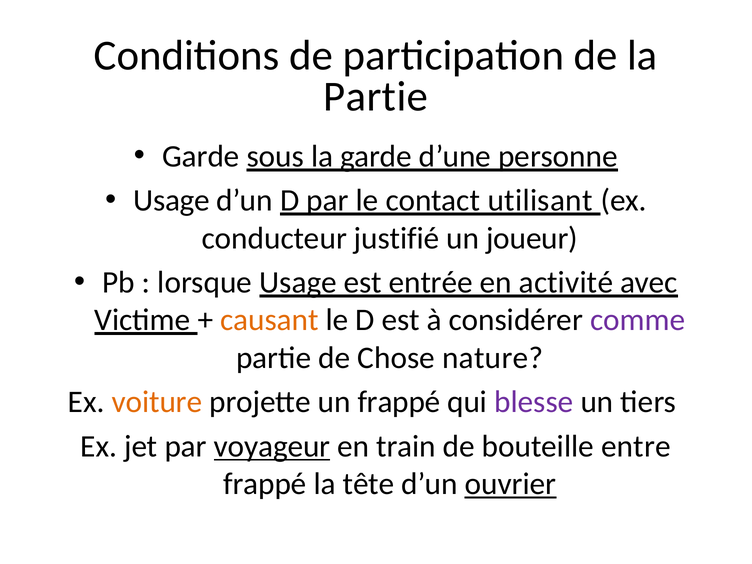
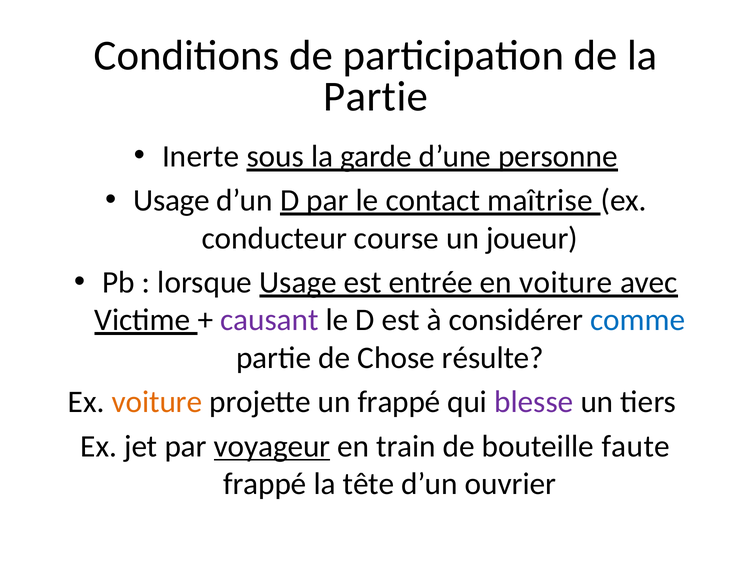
Garde at (201, 156): Garde -> Inerte
utilisant: utilisant -> maîtrise
justifié: justifié -> course
en activité: activité -> voiture
causant colour: orange -> purple
comme colour: purple -> blue
nature: nature -> résulte
entre: entre -> faute
ouvrier underline: present -> none
